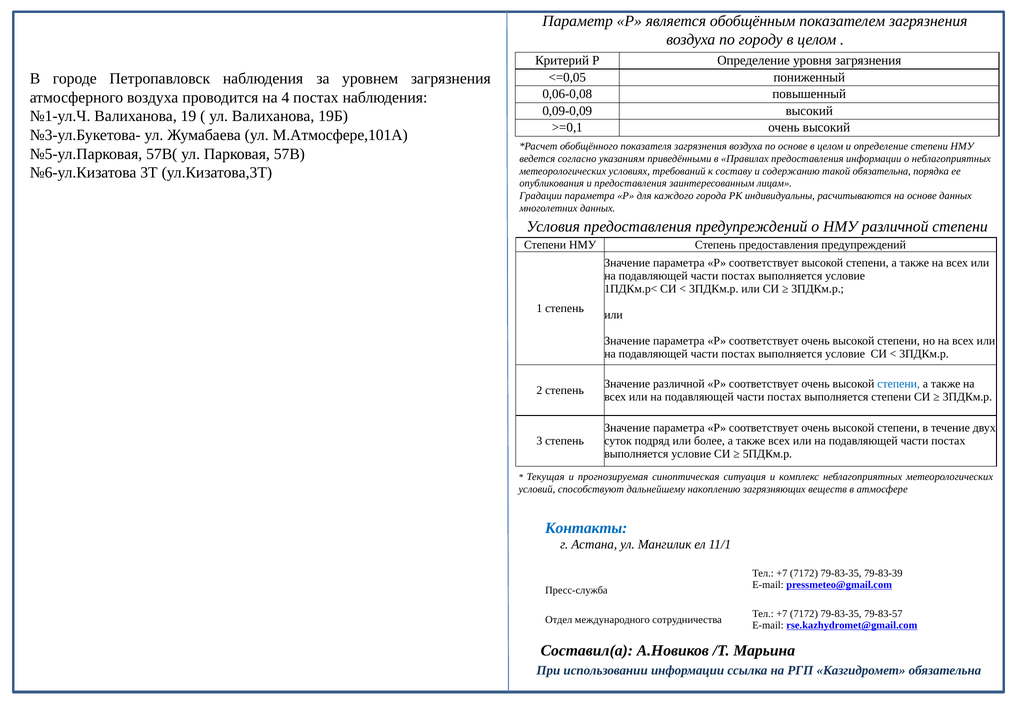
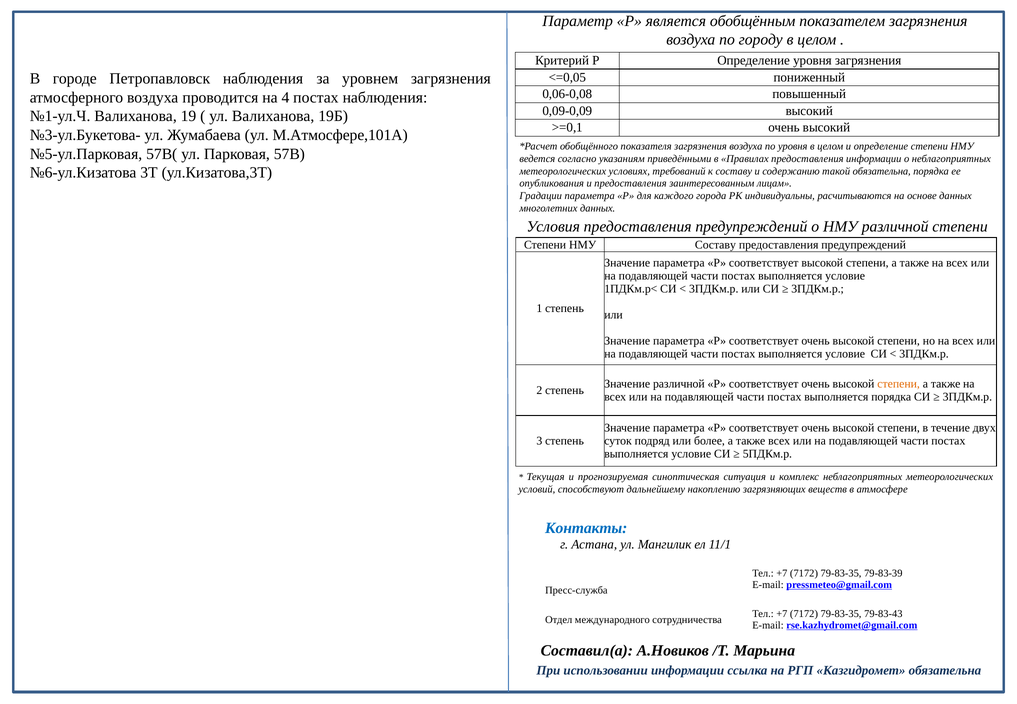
по основе: основе -> уровня
НМУ Степень: Степень -> Составу
степени at (899, 384) colour: blue -> orange
выполняется степени: степени -> порядка
79-83-57: 79-83-57 -> 79-83-43
